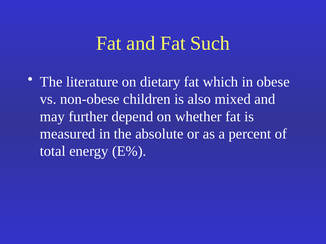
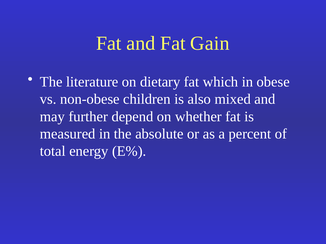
Such: Such -> Gain
